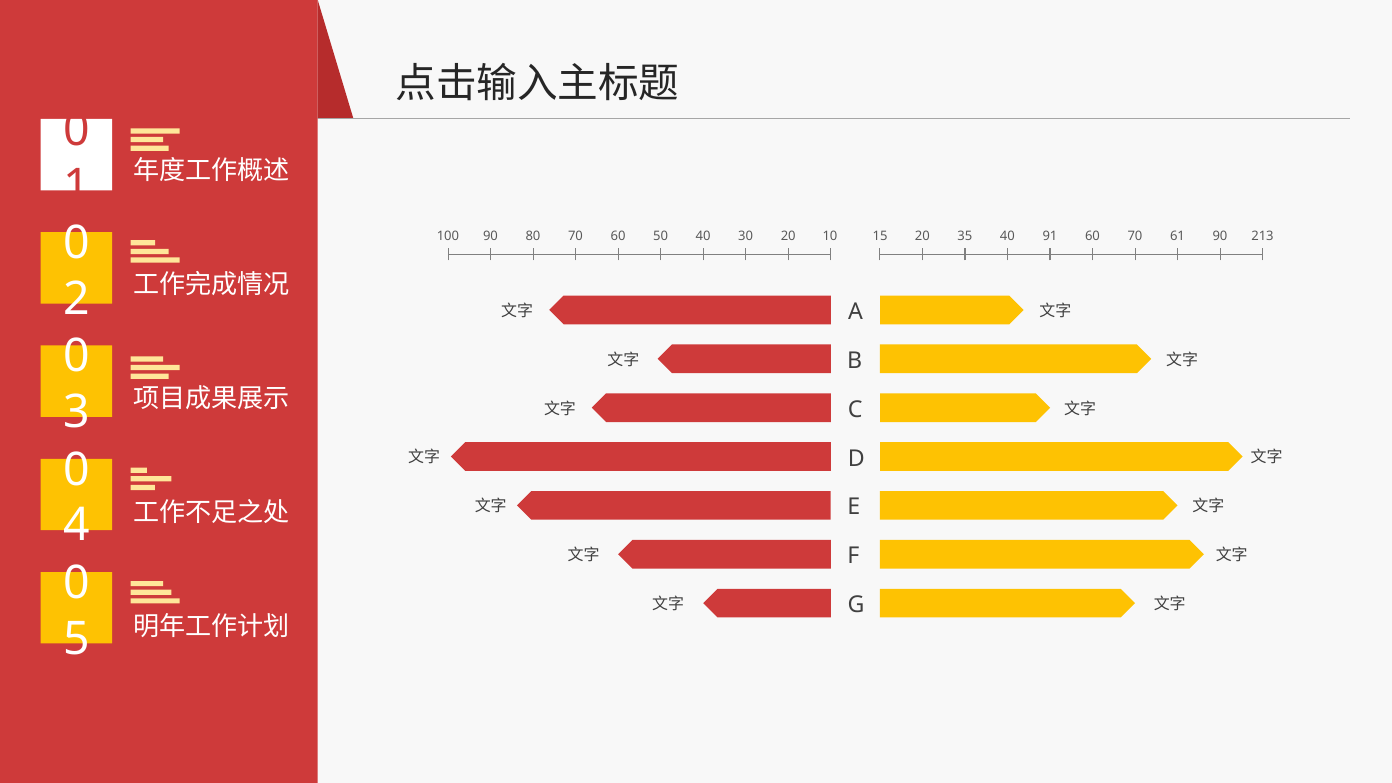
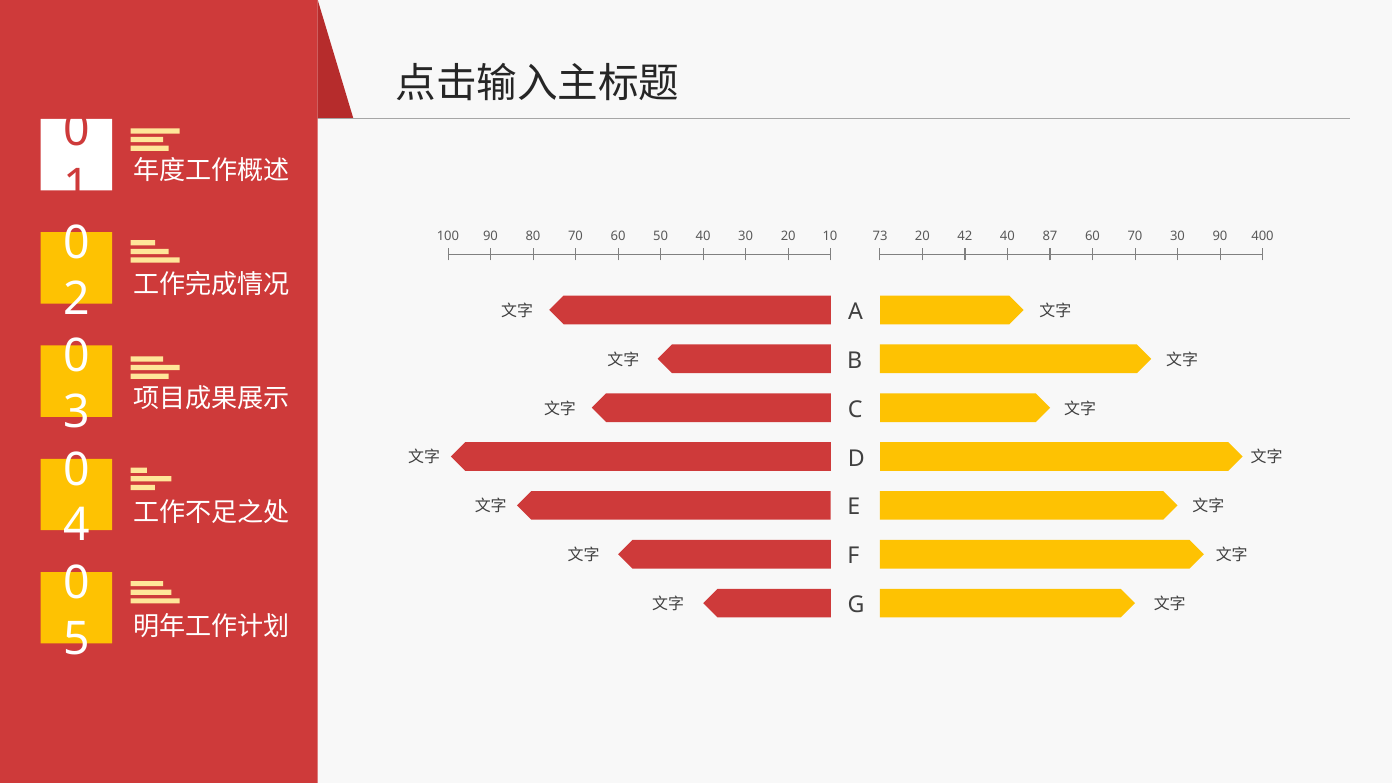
15: 15 -> 73
35: 35 -> 42
91: 91 -> 87
70 61: 61 -> 30
213: 213 -> 400
